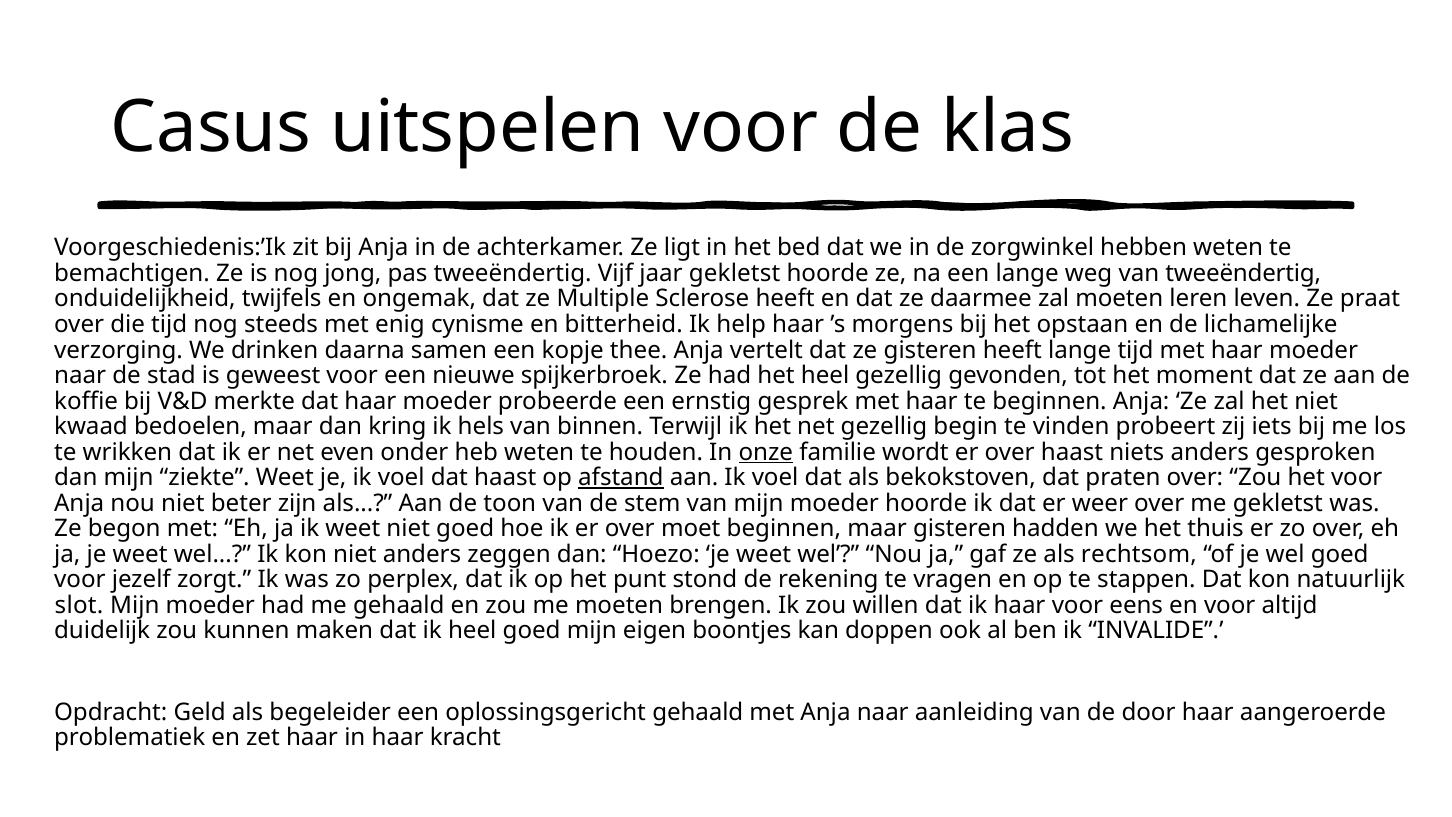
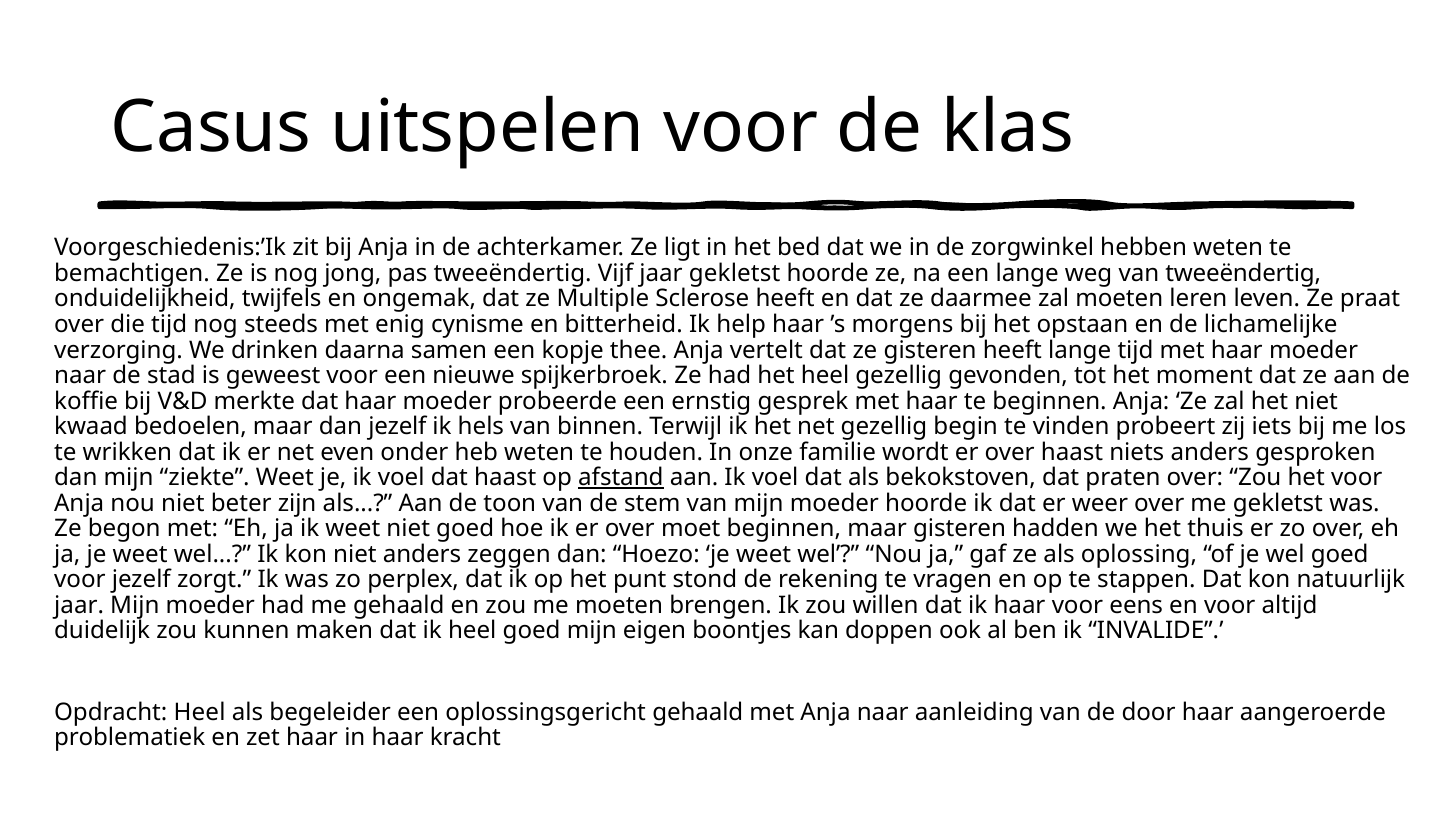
dan kring: kring -> jezelf
onze underline: present -> none
rechtsom: rechtsom -> oplossing
slot at (79, 605): slot -> jaar
Opdracht Geld: Geld -> Heel
